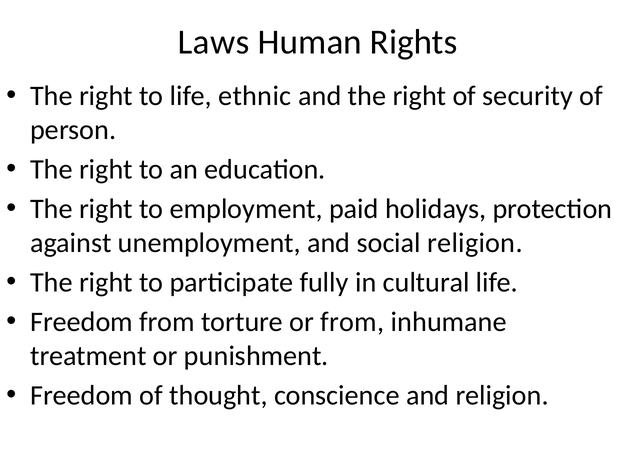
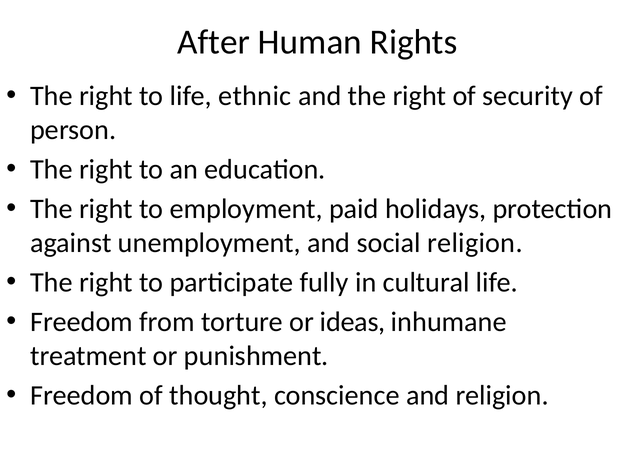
Laws: Laws -> After
or from: from -> ideas
